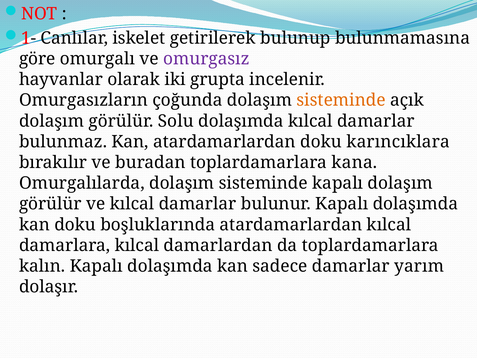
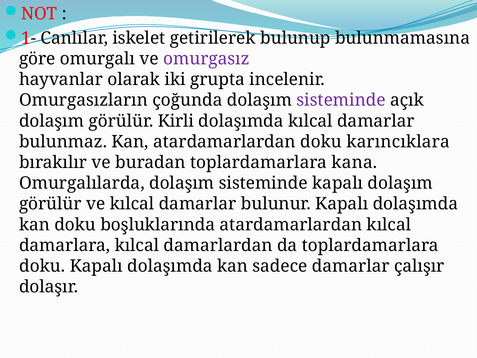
sisteminde at (341, 100) colour: orange -> purple
Solu: Solu -> Kirli
kalın at (42, 266): kalın -> doku
yarım: yarım -> çalışır
